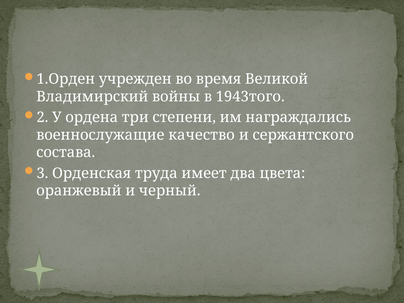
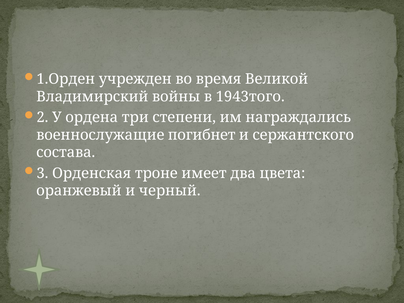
качество: качество -> погибнет
труда: труда -> троне
